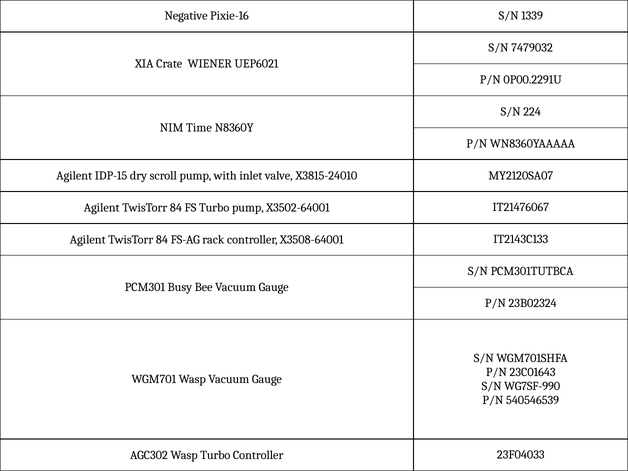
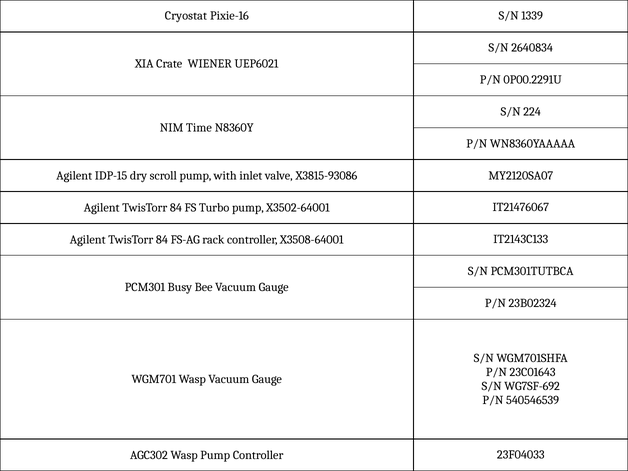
Negative: Negative -> Cryostat
7479032: 7479032 -> 2640834
X3815-24010: X3815-24010 -> X3815-93086
WG7SF-990: WG7SF-990 -> WG7SF-692
Wasp Turbo: Turbo -> Pump
